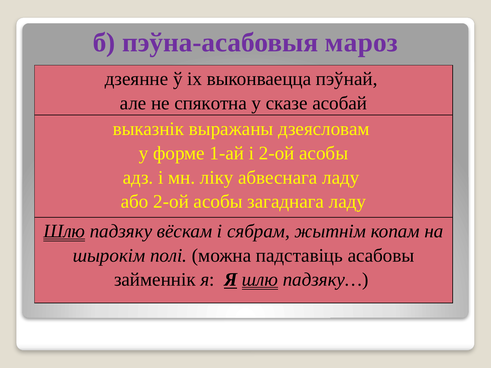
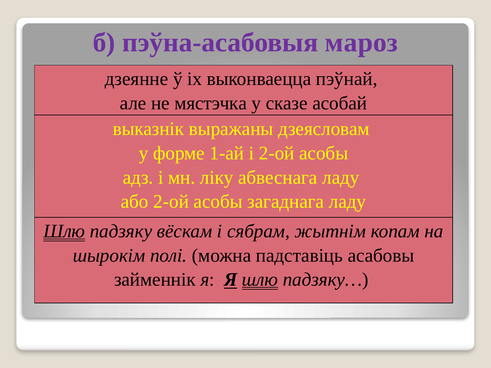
спякотна: спякотна -> мястэчка
